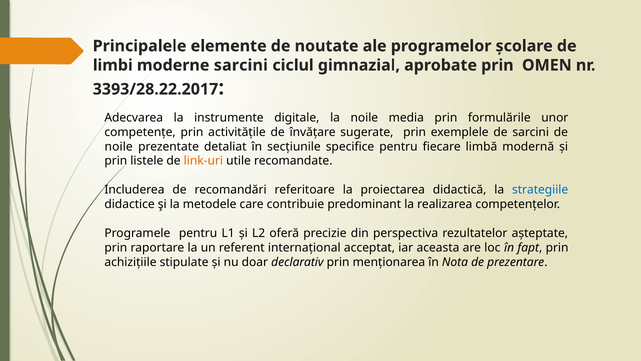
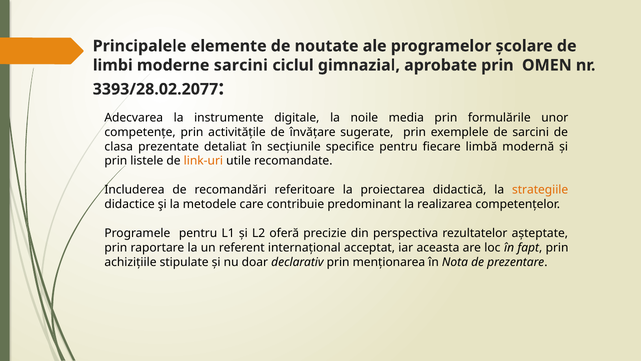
3393/28.22.2017: 3393/28.22.2017 -> 3393/28.02.2077
noile at (119, 146): noile -> clasa
strategiile colour: blue -> orange
